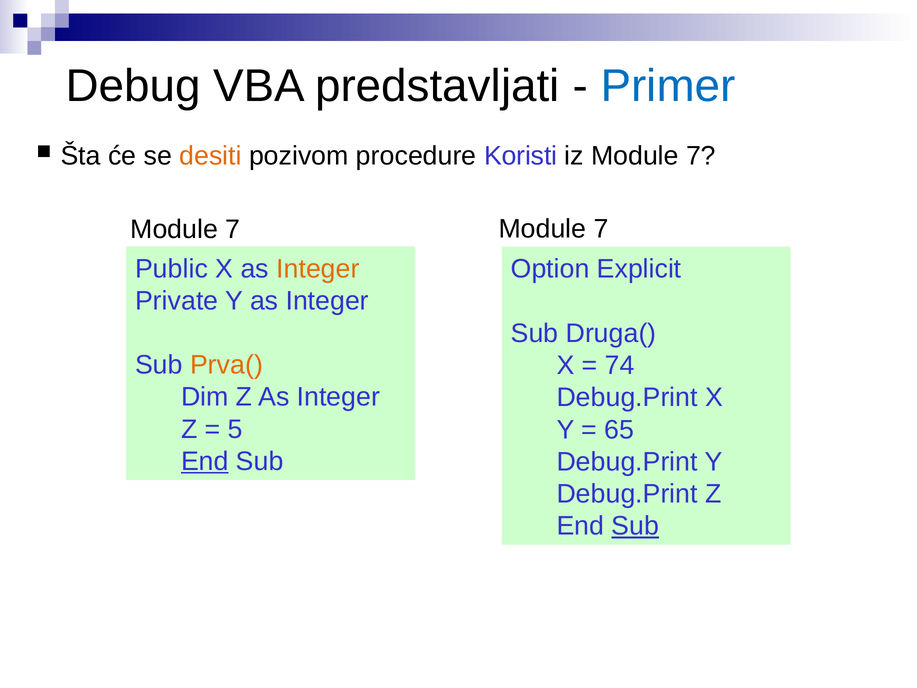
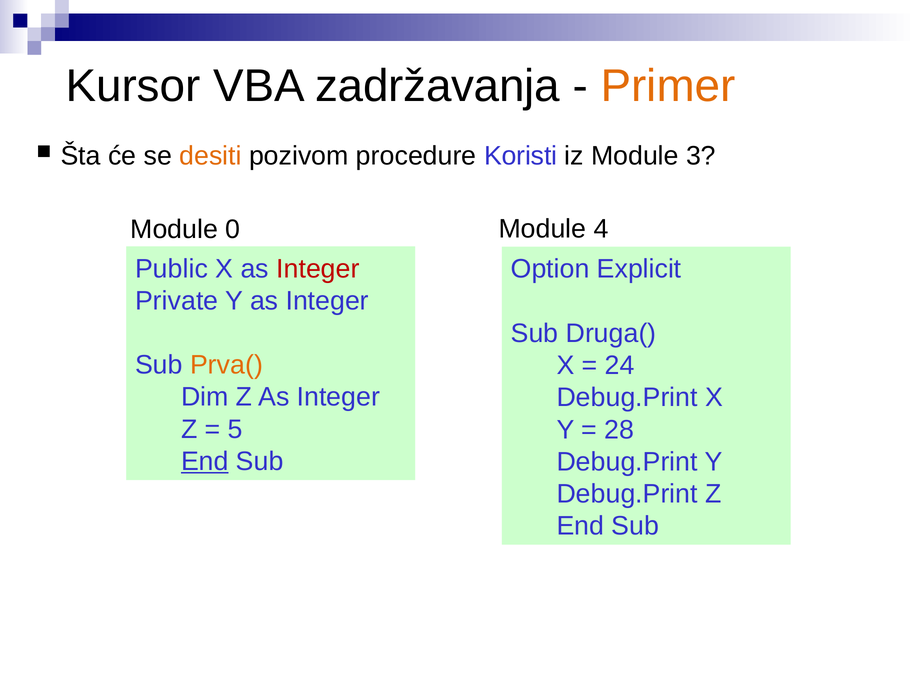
Debug: Debug -> Kursor
predstavljati: predstavljati -> zadržavanja
Primer colour: blue -> orange
iz Module 7: 7 -> 3
7 at (601, 229): 7 -> 4
7 at (233, 230): 7 -> 0
Integer at (318, 269) colour: orange -> red
74: 74 -> 24
65: 65 -> 28
Sub at (635, 526) underline: present -> none
